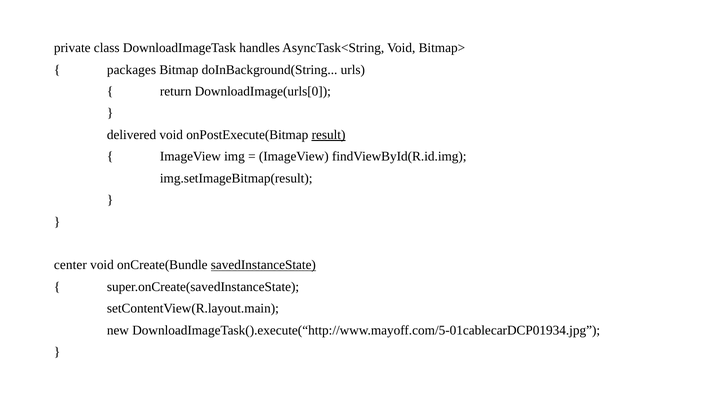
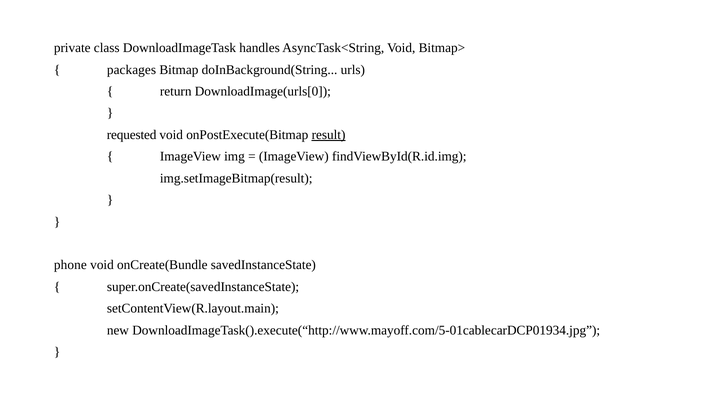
delivered: delivered -> requested
center: center -> phone
savedInstanceState underline: present -> none
